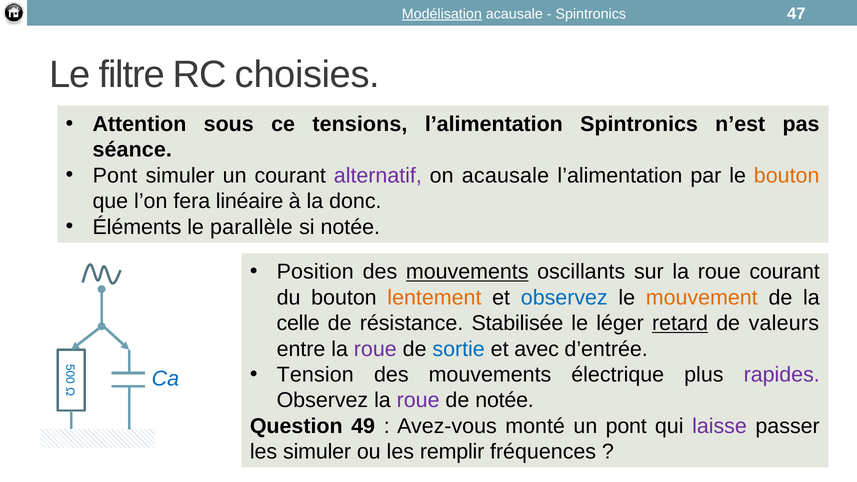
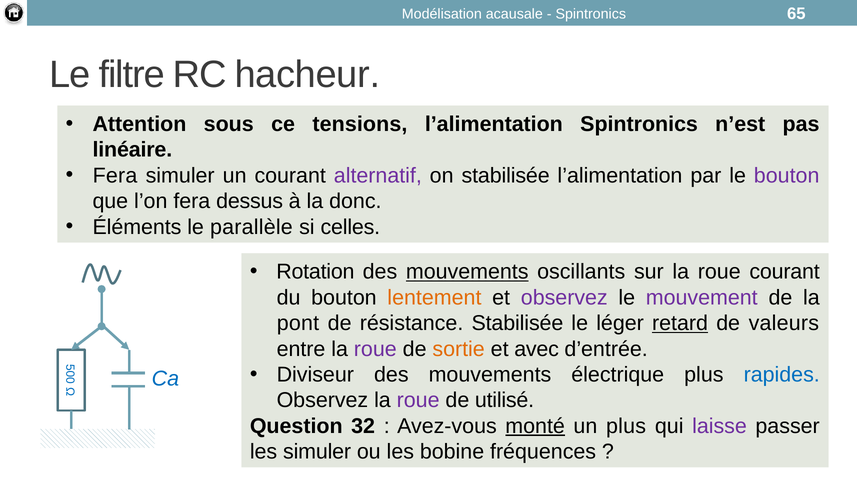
Modélisation underline: present -> none
47: 47 -> 65
choisies: choisies -> hacheur
séance: séance -> linéaire
Pont at (115, 176): Pont -> Fera
on acausale: acausale -> stabilisée
bouton at (787, 176) colour: orange -> purple
linéaire: linéaire -> dessus
si notée: notée -> celles
Position: Position -> Rotation
observez at (564, 298) colour: blue -> purple
mouvement colour: orange -> purple
celle: celle -> pont
sortie colour: blue -> orange
Tension: Tension -> Diviseur
rapides colour: purple -> blue
de notée: notée -> utilisé
49: 49 -> 32
monté underline: none -> present
un pont: pont -> plus
remplir: remplir -> bobine
